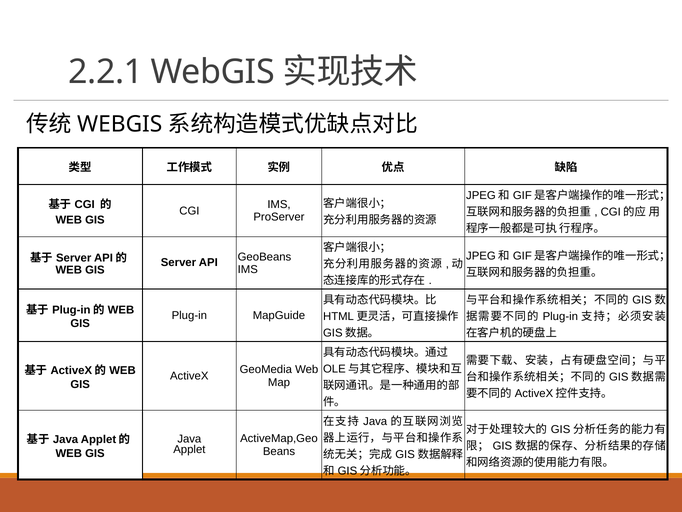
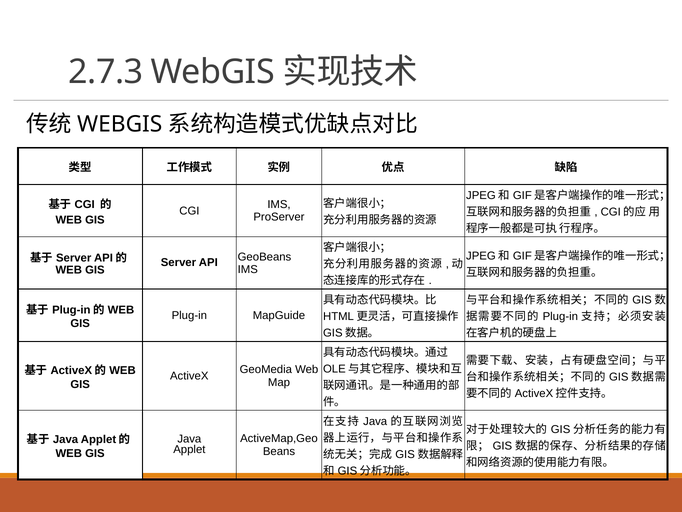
2.2.1: 2.2.1 -> 2.7.3
